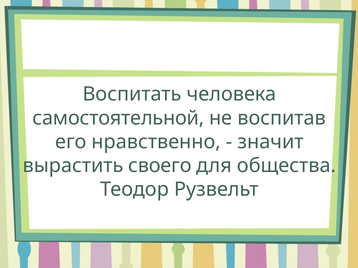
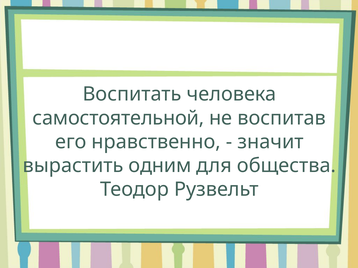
своего: своего -> одним
